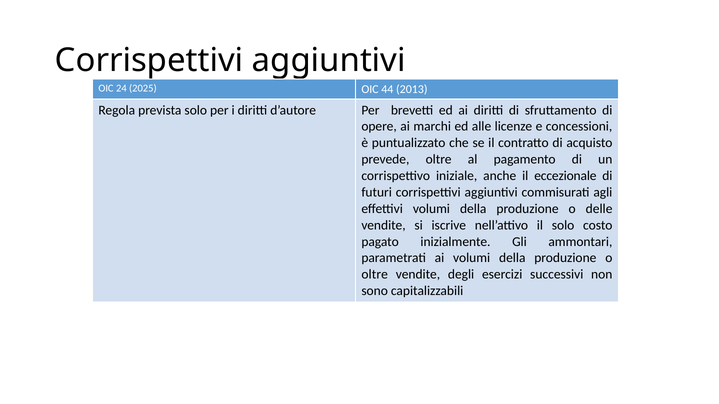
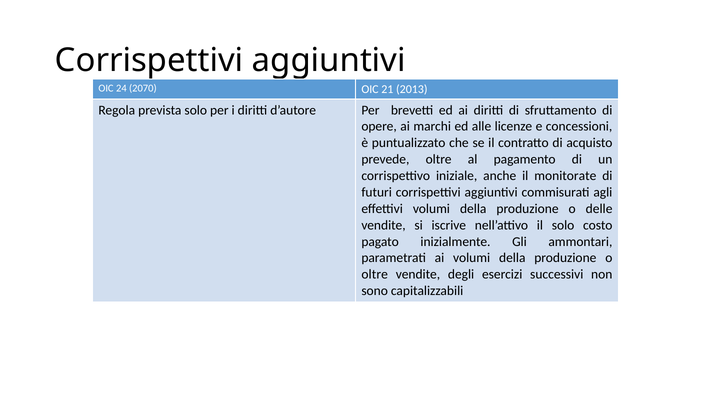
2025: 2025 -> 2070
44: 44 -> 21
eccezionale: eccezionale -> monitorate
